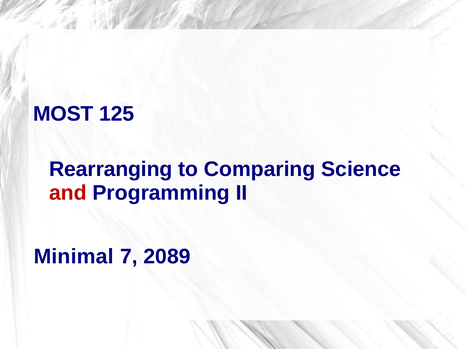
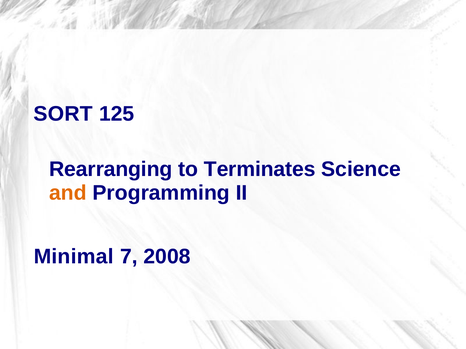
MOST: MOST -> SORT
Comparing: Comparing -> Terminates
and colour: red -> orange
2089: 2089 -> 2008
